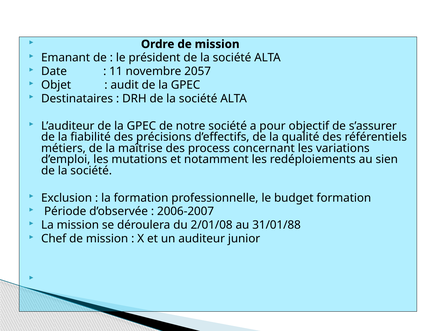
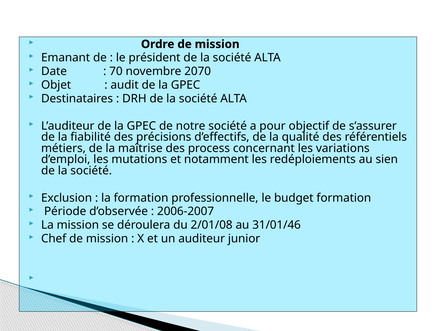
11: 11 -> 70
2057: 2057 -> 2070
31/01/88: 31/01/88 -> 31/01/46
